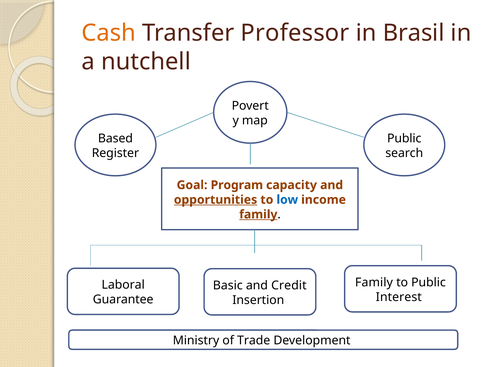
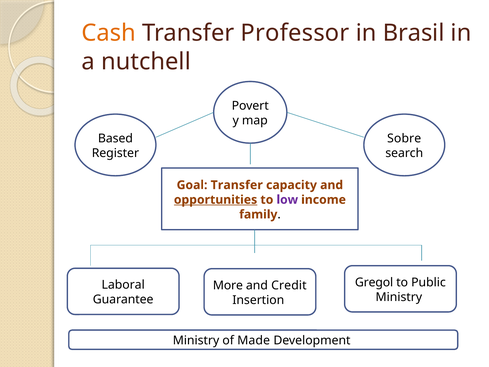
Public at (404, 138): Public -> Sobre
Goal Program: Program -> Transfer
low colour: blue -> purple
family at (258, 214) underline: present -> none
Family at (374, 282): Family -> Gregol
Basic: Basic -> More
Interest at (399, 297): Interest -> Ministry
Trade: Trade -> Made
